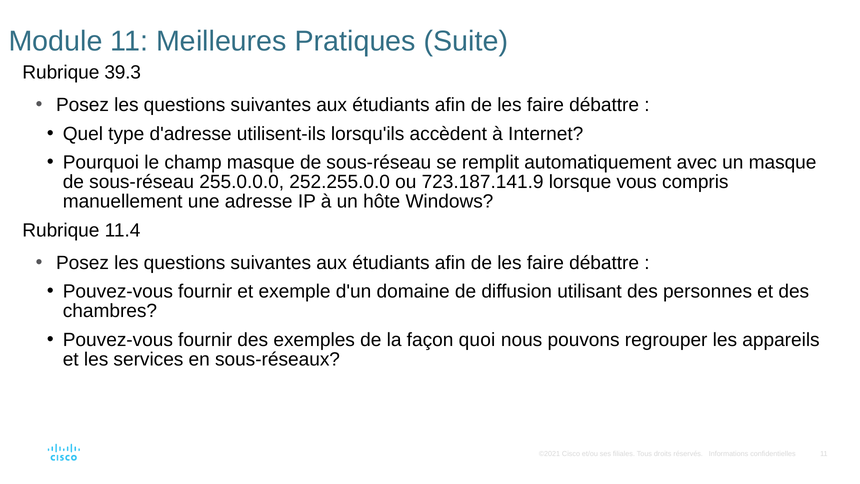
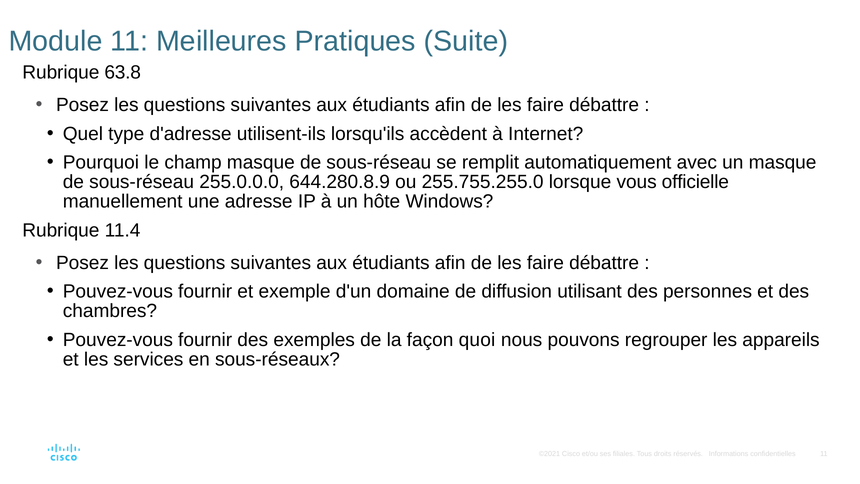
39.3: 39.3 -> 63.8
252.255.0.0: 252.255.0.0 -> 644.280.8.9
723.187.141.9: 723.187.141.9 -> 255.755.255.0
compris: compris -> officielle
